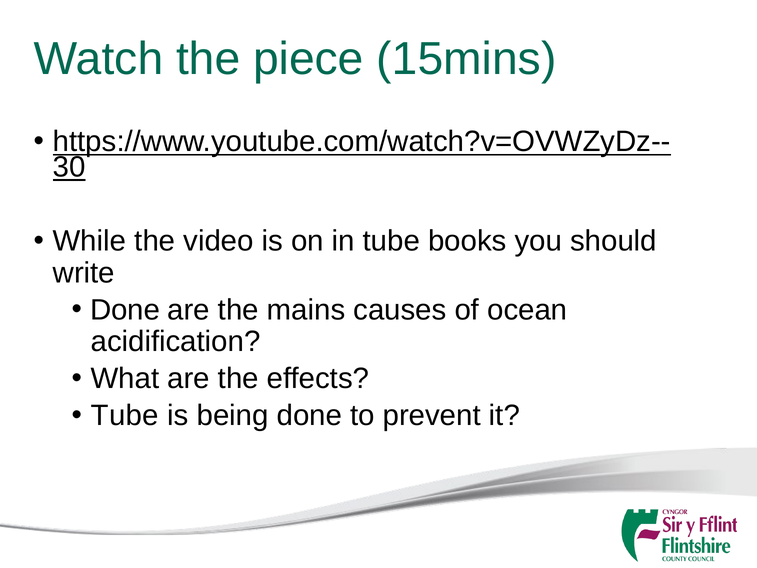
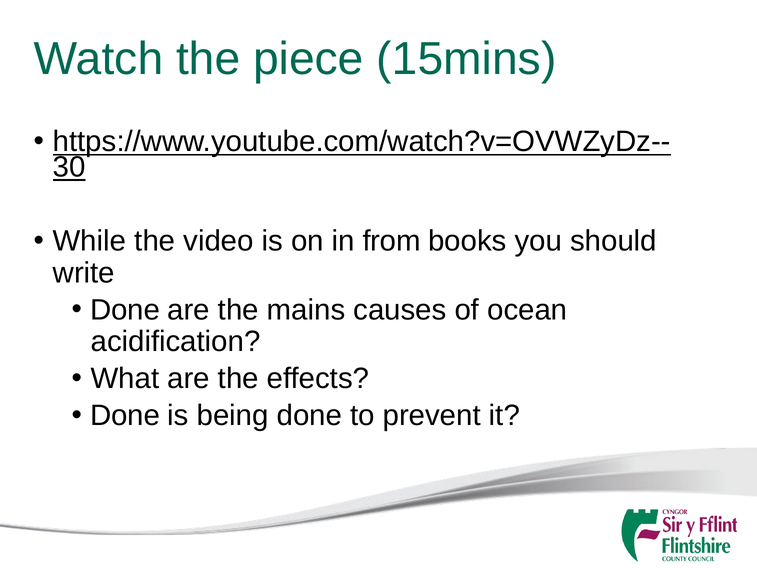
in tube: tube -> from
Tube at (125, 415): Tube -> Done
